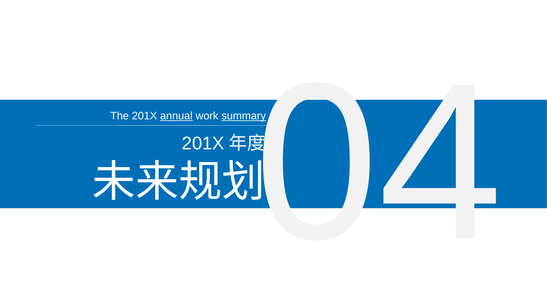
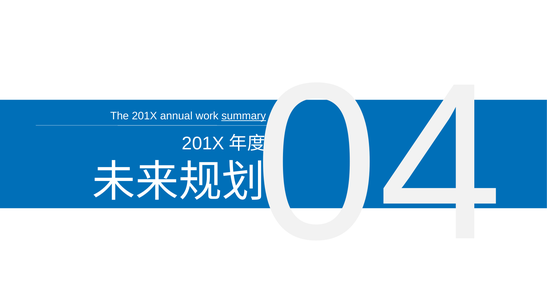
annual underline: present -> none
